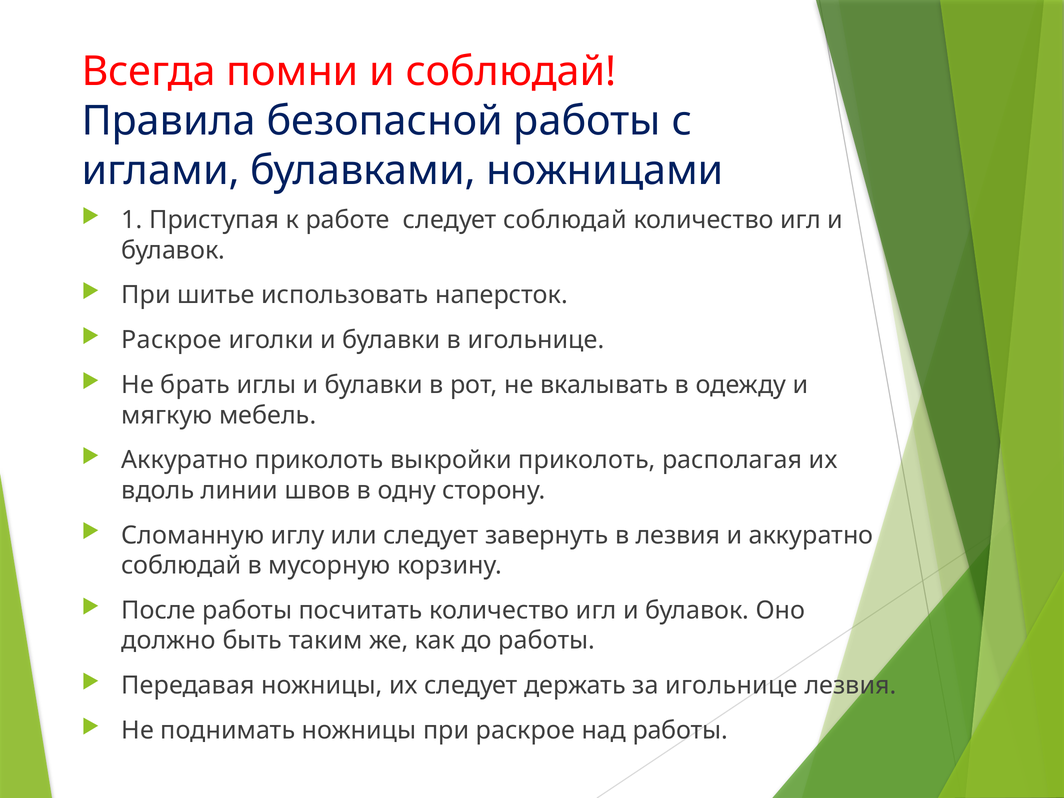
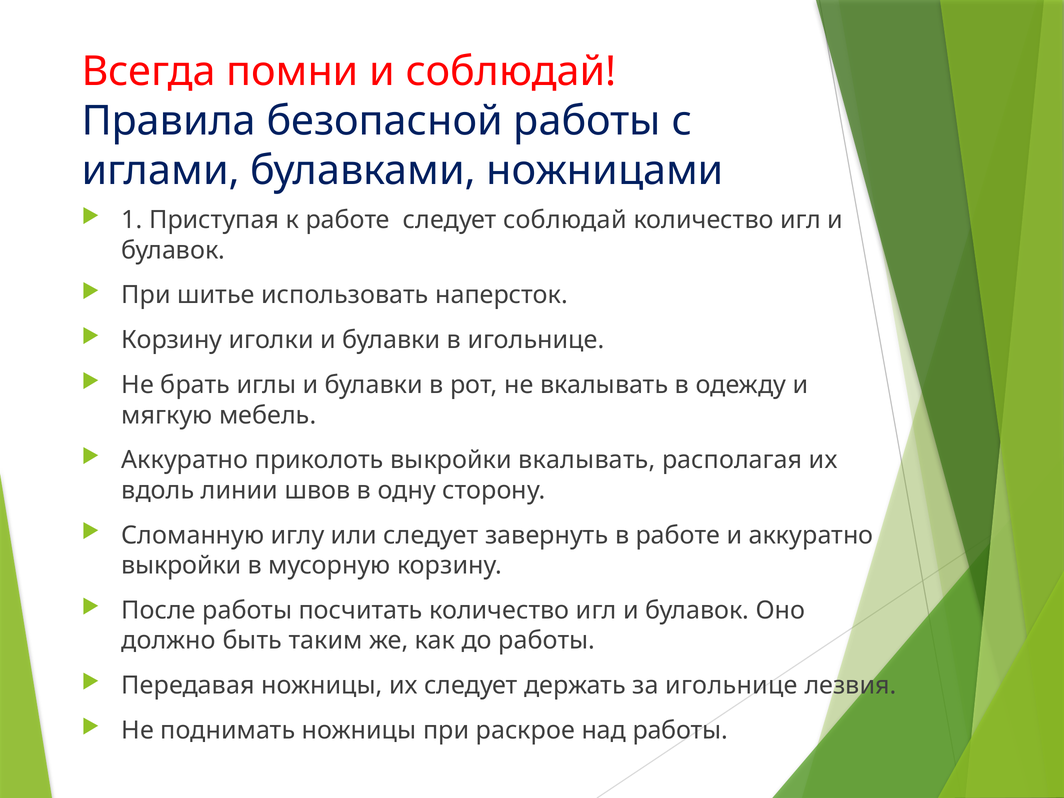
Раскрое at (172, 340): Раскрое -> Корзину
выкройки приколоть: приколоть -> вкалывать
в лезвия: лезвия -> работе
соблюдай at (181, 565): соблюдай -> выкройки
